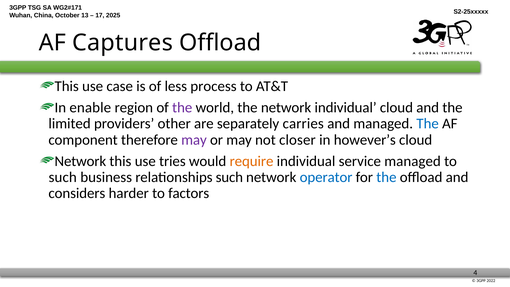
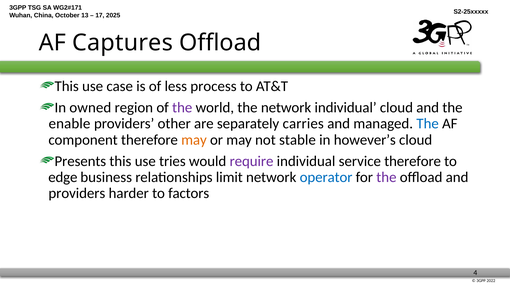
enable: enable -> owned
limited: limited -> enable
may at (194, 140) colour: purple -> orange
closer: closer -> stable
Network at (80, 161): Network -> Presents
require colour: orange -> purple
service managed: managed -> therefore
such at (63, 177): such -> edge
relationships such: such -> limit
the at (386, 177) colour: blue -> purple
considers at (77, 193): considers -> providers
